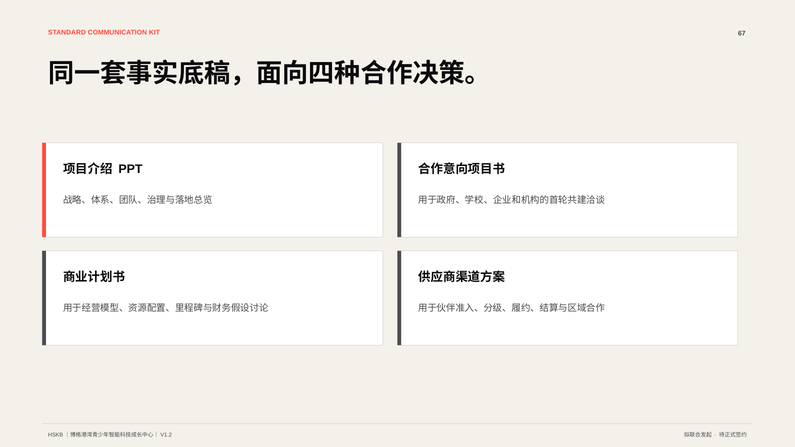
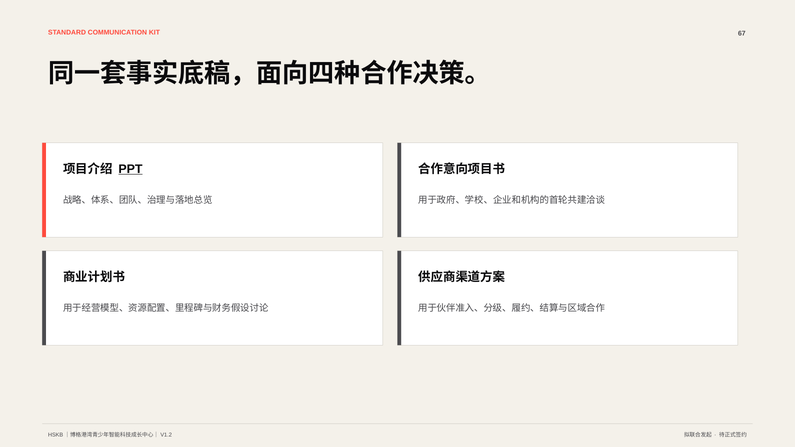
PPT underline: none -> present
